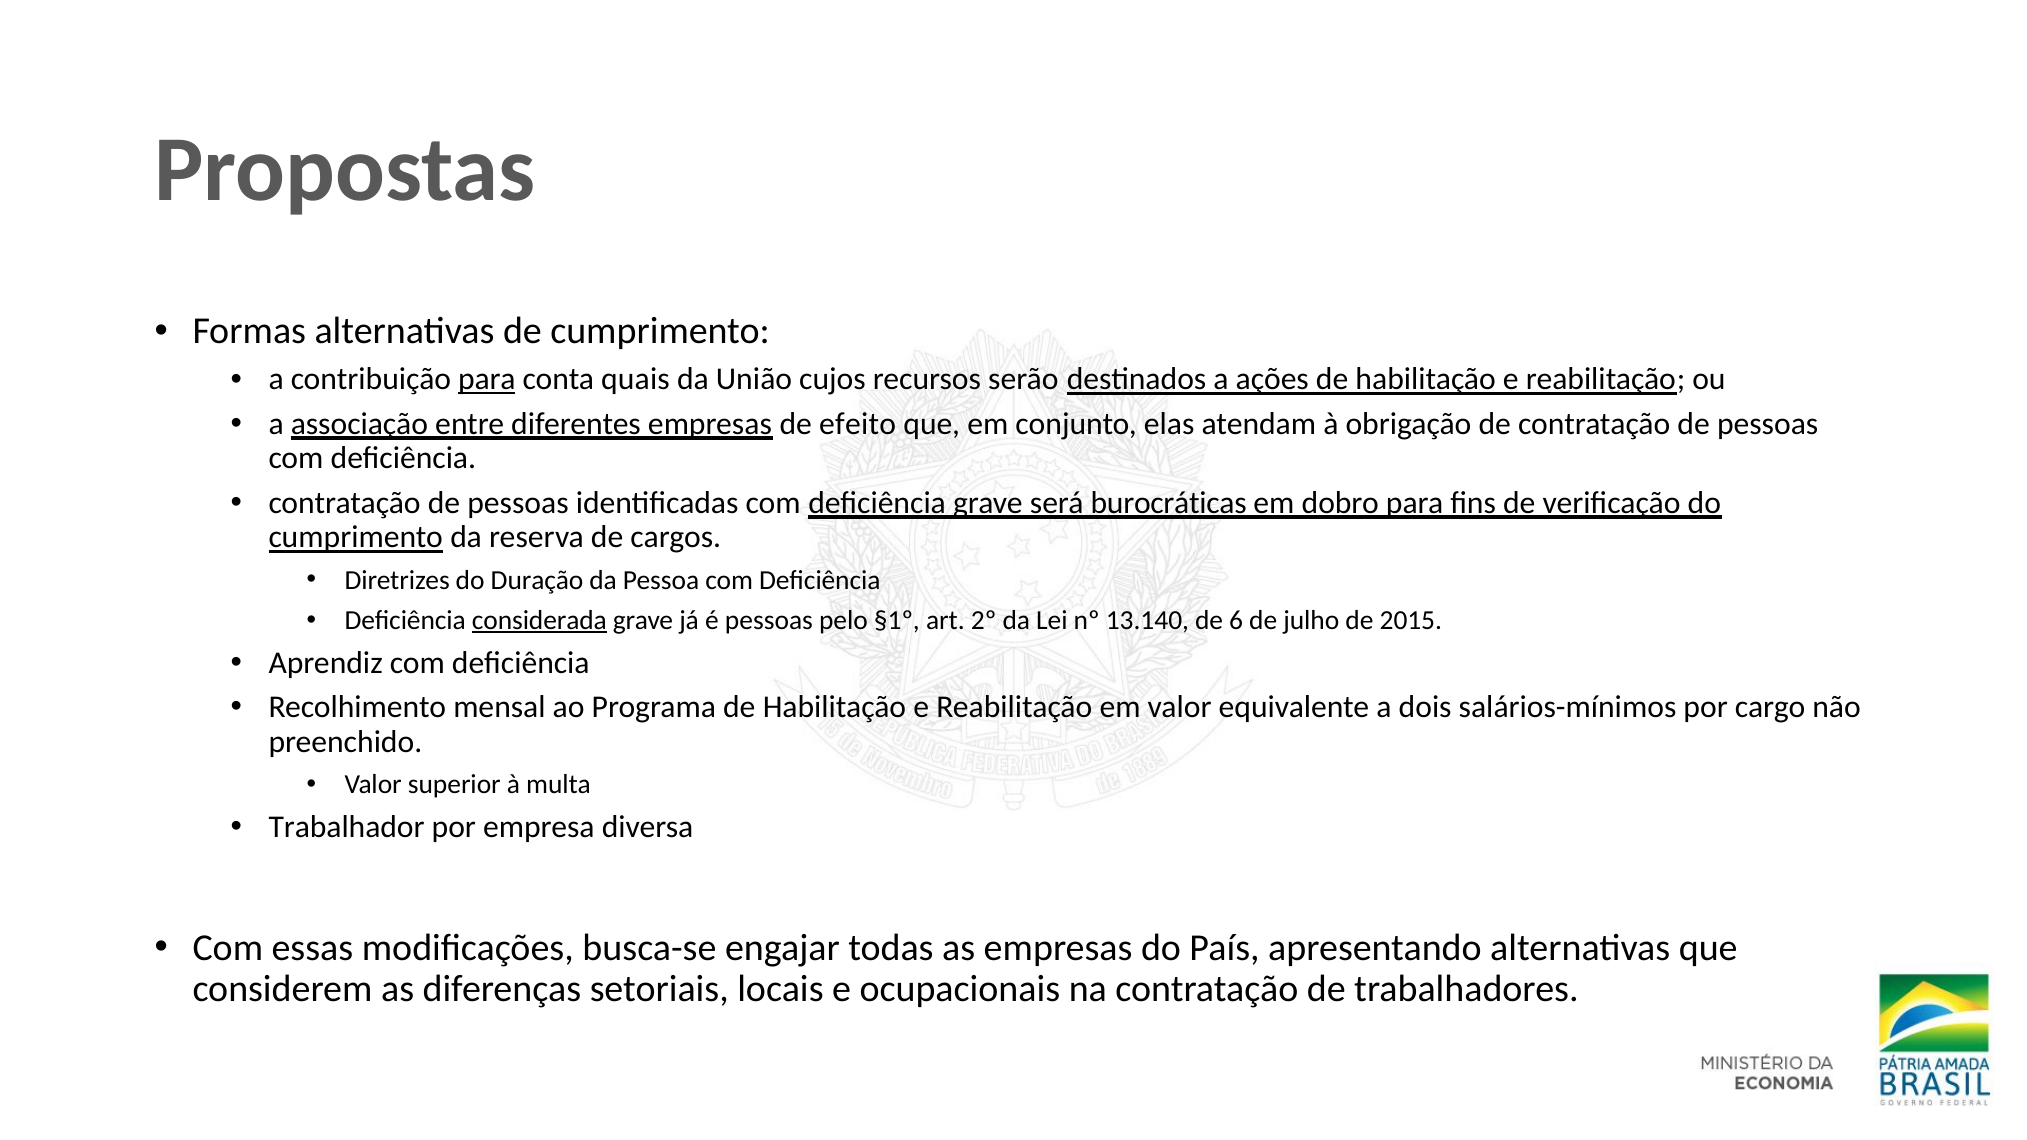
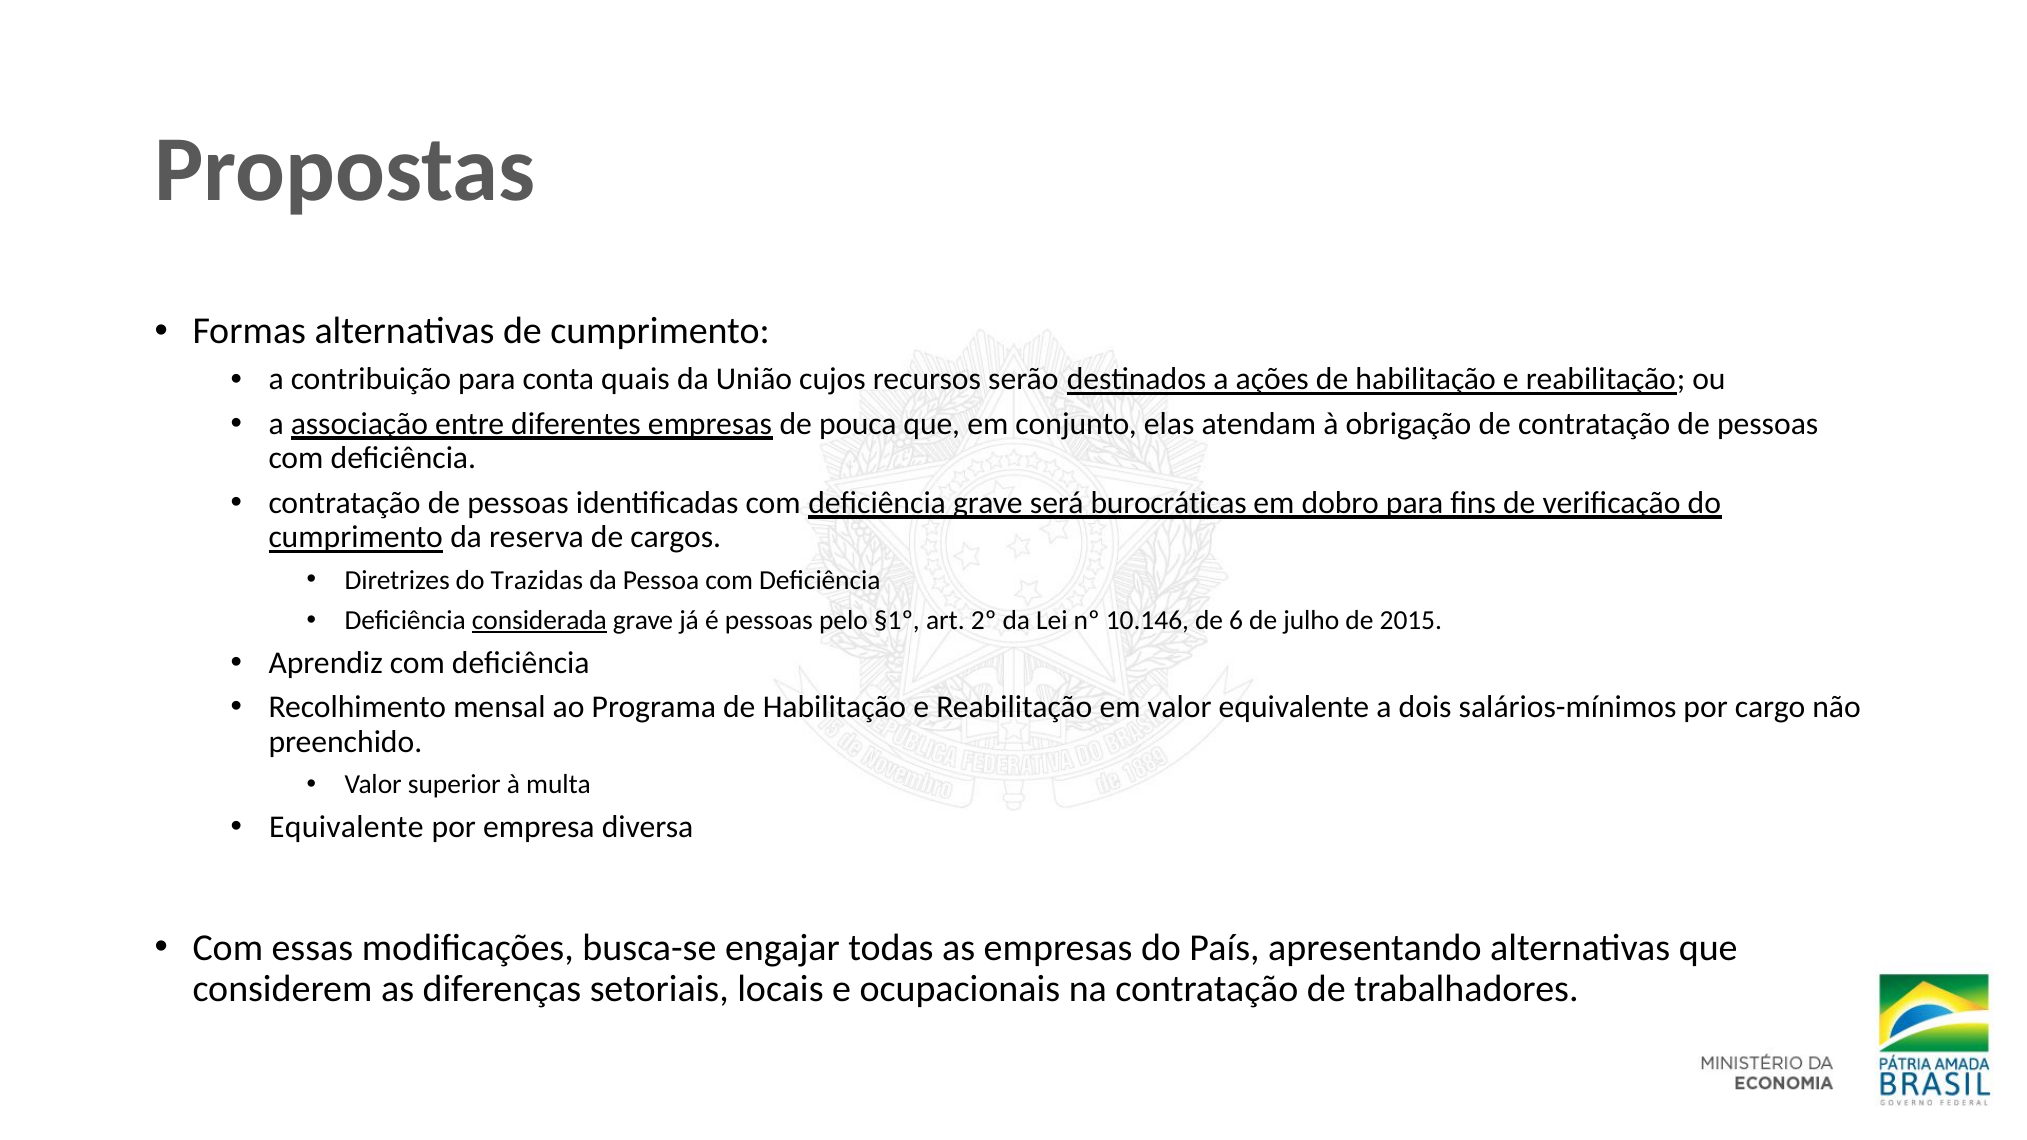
para at (487, 380) underline: present -> none
efeito: efeito -> pouca
Duração: Duração -> Trazidas
13.140: 13.140 -> 10.146
Trabalhador at (347, 827): Trabalhador -> Equivalente
